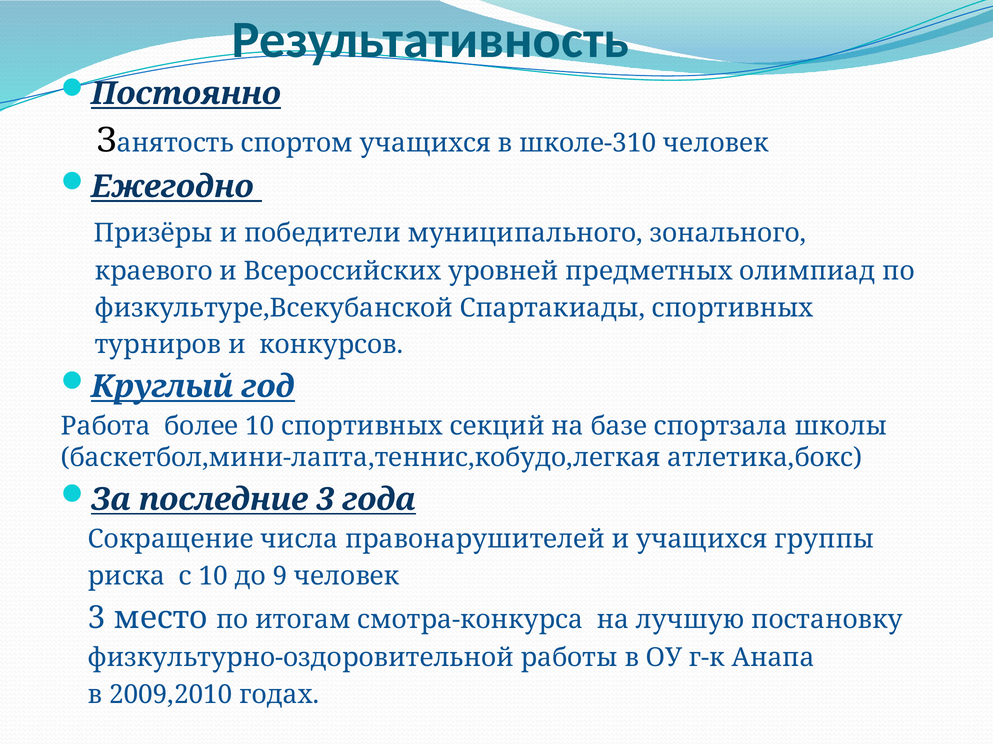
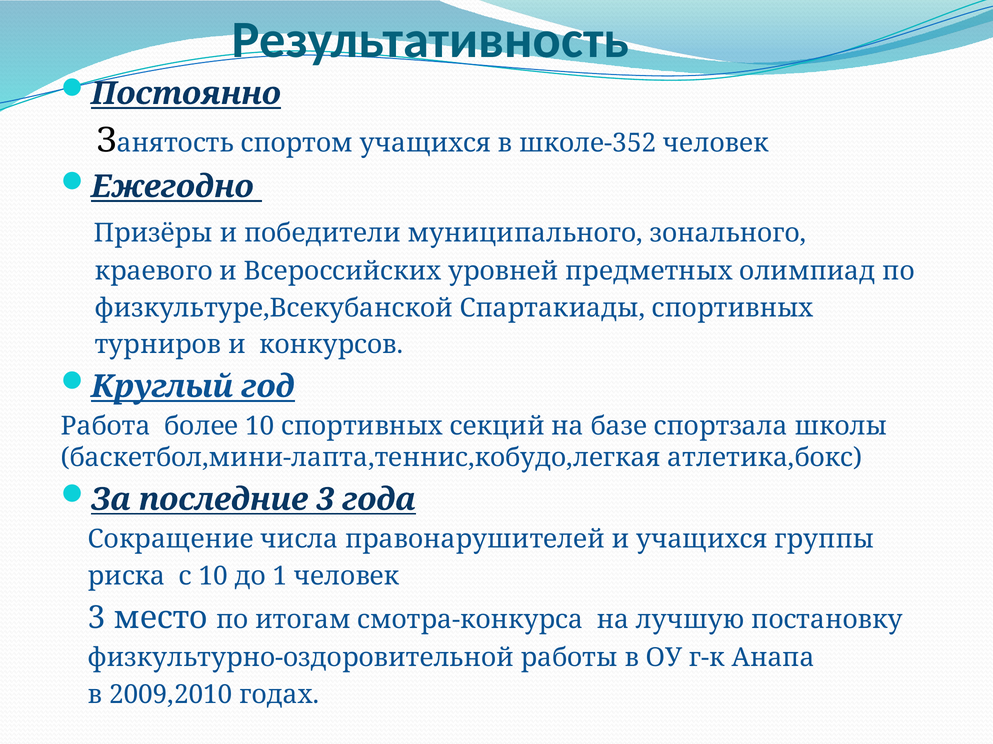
школе-310: школе-310 -> школе-352
9: 9 -> 1
